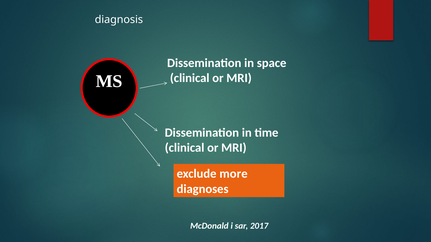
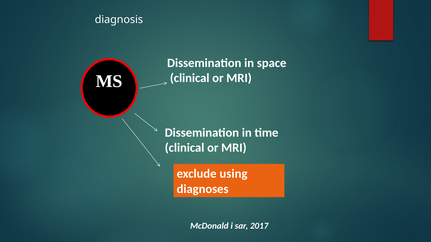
more: more -> using
